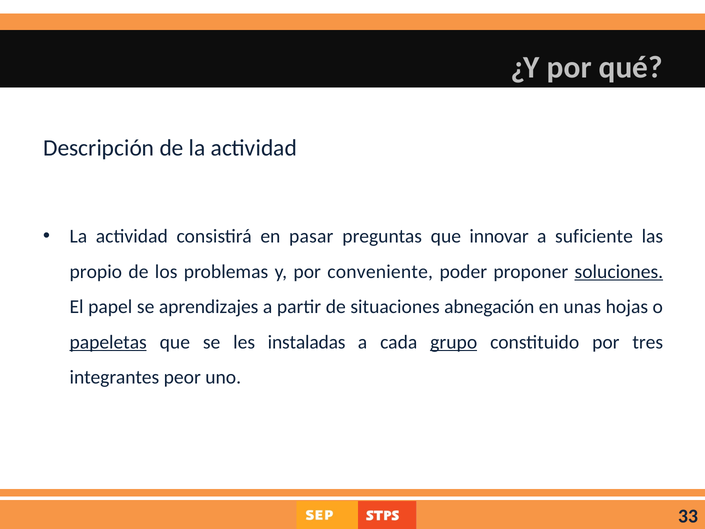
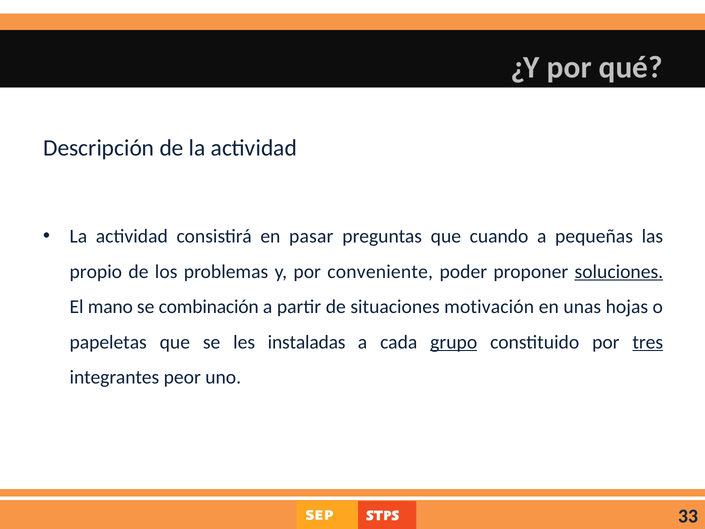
innovar: innovar -> cuando
suficiente: suficiente -> pequeñas
papel: papel -> mano
aprendizajes: aprendizajes -> combinación
abnegación: abnegación -> motivación
papeletas underline: present -> none
tres underline: none -> present
